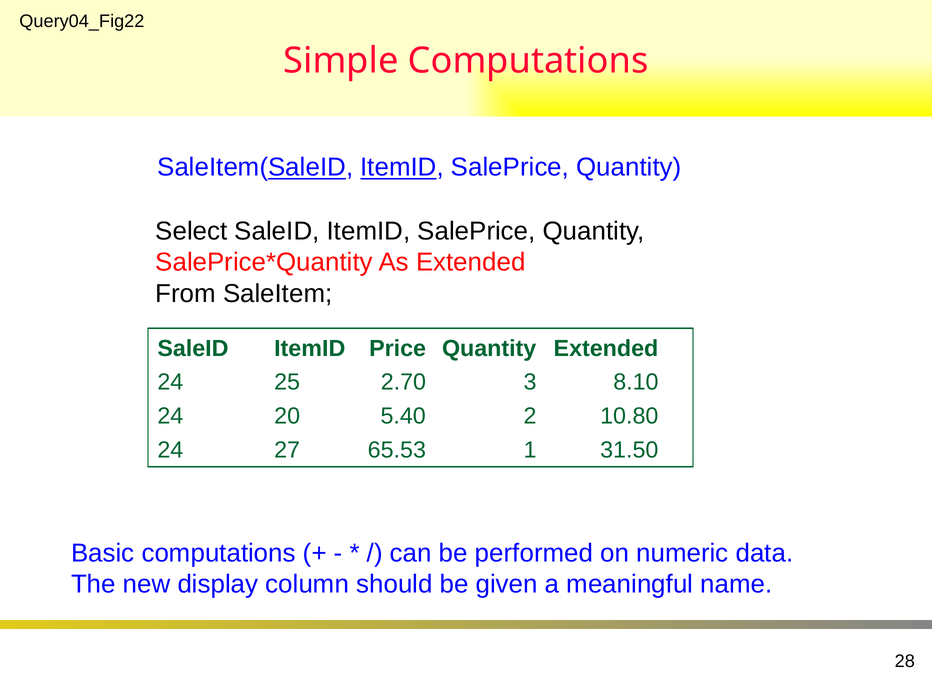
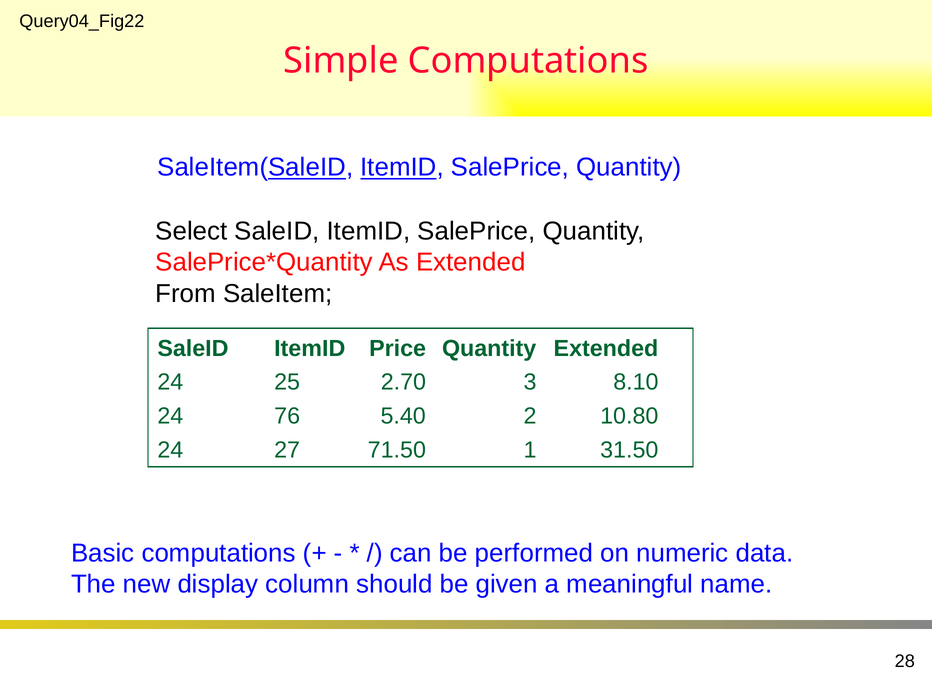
20: 20 -> 76
65.53: 65.53 -> 71.50
